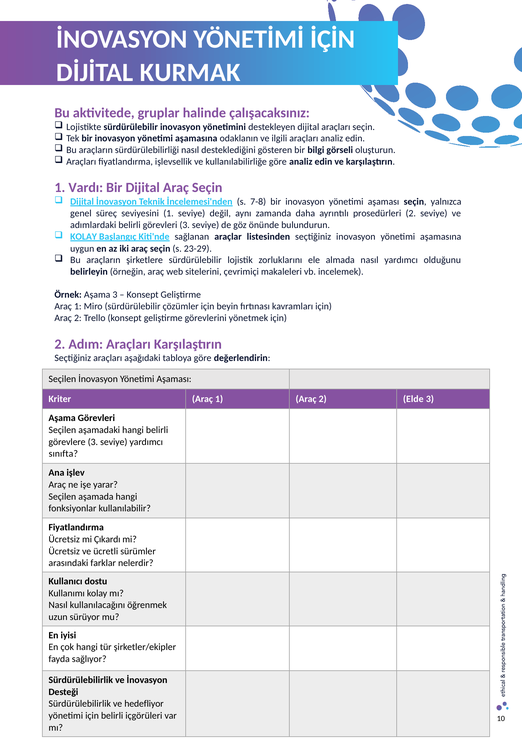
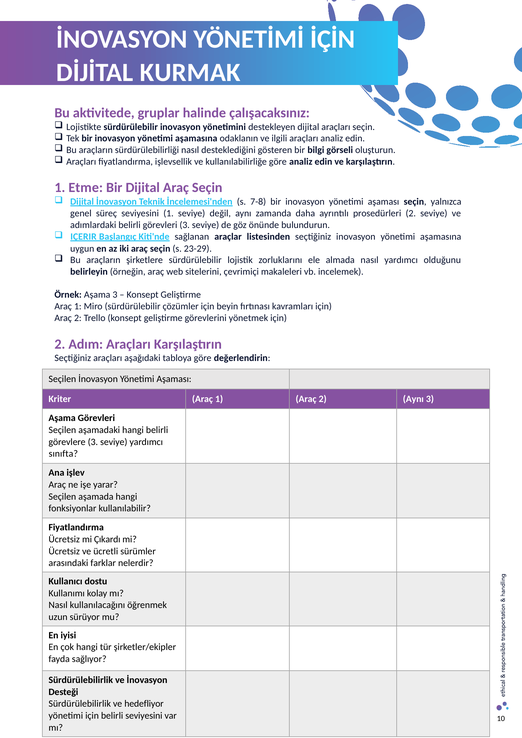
Vardı: Vardı -> Etme
KOLAY at (84, 237): KOLAY -> IÇERIR
2 Elde: Elde -> Aynı
belirli içgörüleri: içgörüleri -> seviyesini
